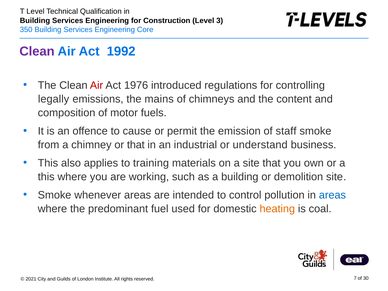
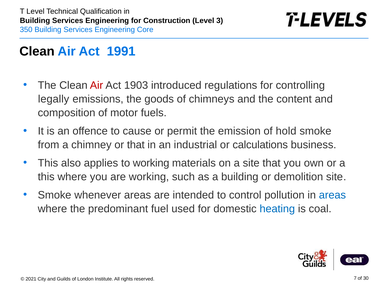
Clean at (37, 51) colour: purple -> black
1992: 1992 -> 1991
1976: 1976 -> 1903
mains: mains -> goods
staff: staff -> hold
understand: understand -> calculations
to training: training -> working
heating colour: orange -> blue
